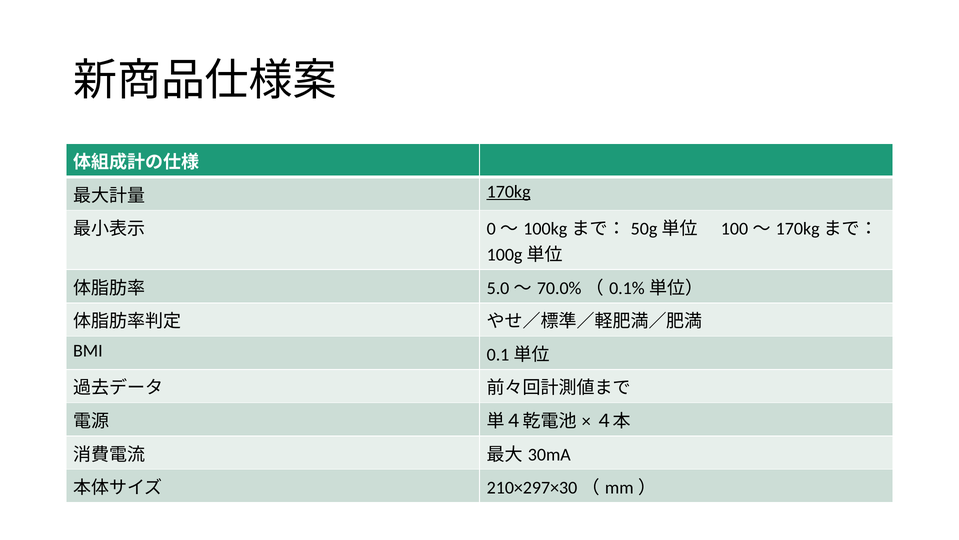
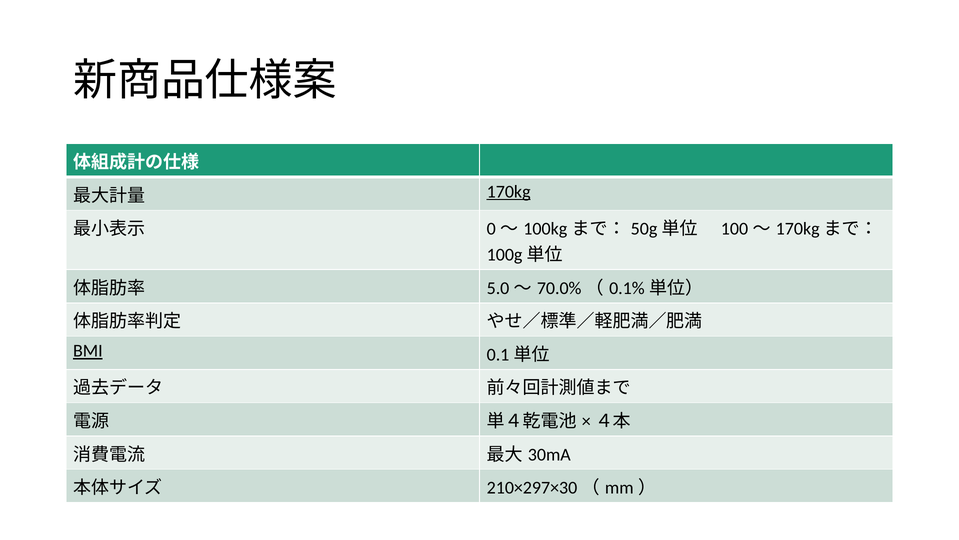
BMI underline: none -> present
